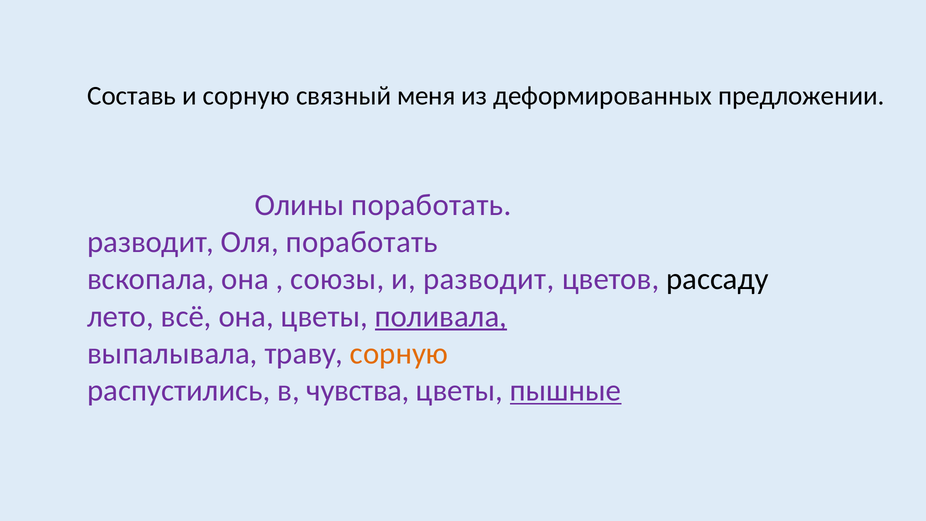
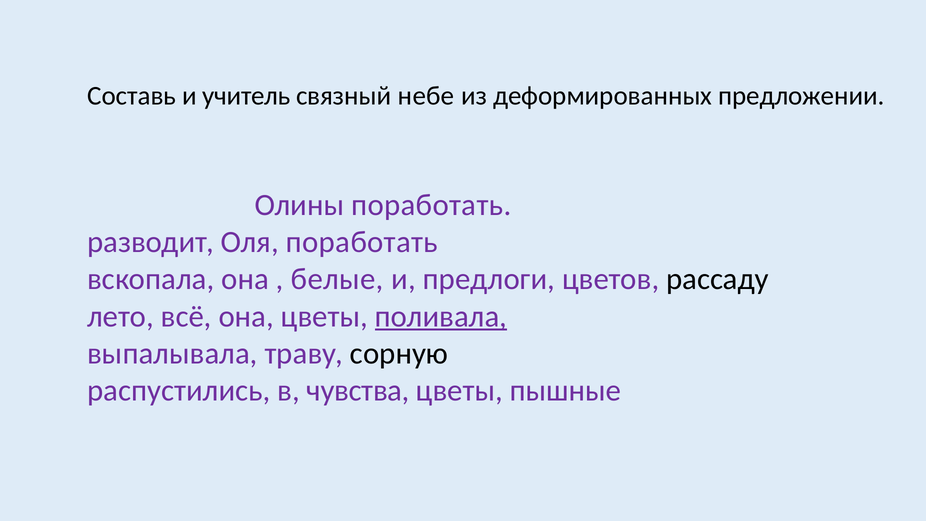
и сорную: сорную -> учитель
меня: меня -> небе
союзы: союзы -> белые
и разводит: разводит -> предлоги
сорную at (399, 353) colour: orange -> black
пышные underline: present -> none
